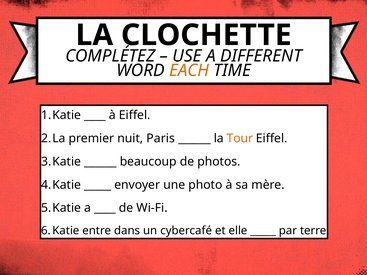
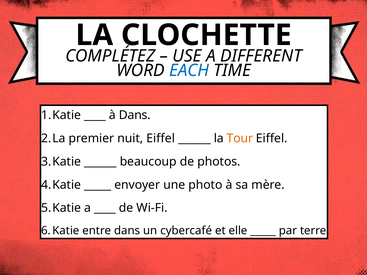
EACH colour: orange -> blue
à Eiffel: Eiffel -> Dans
nuit Paris: Paris -> Eiffel
